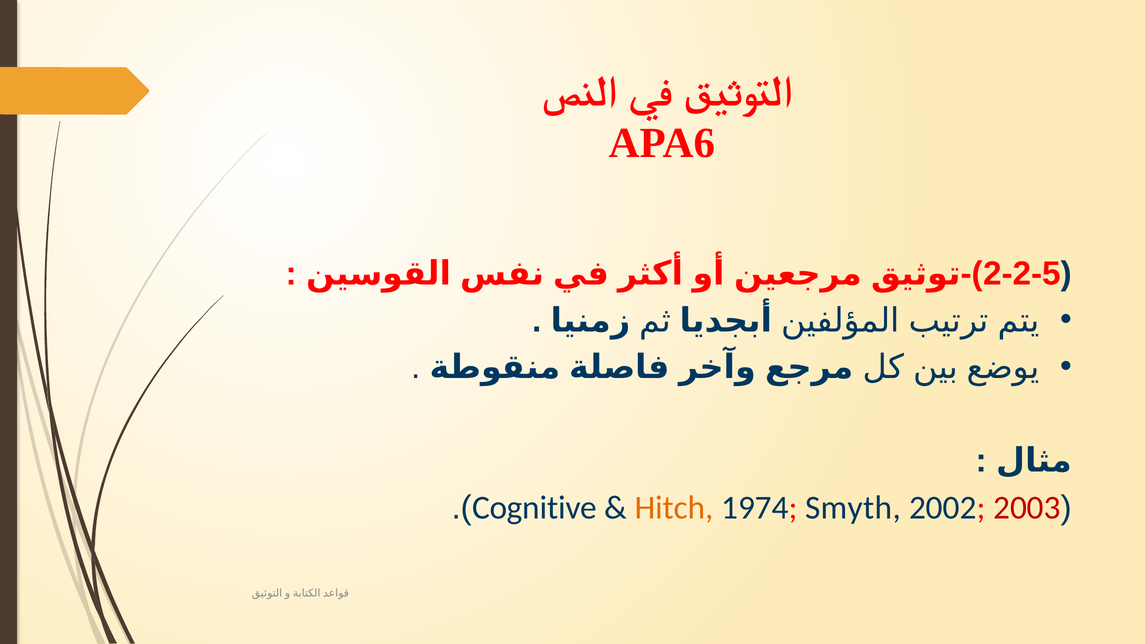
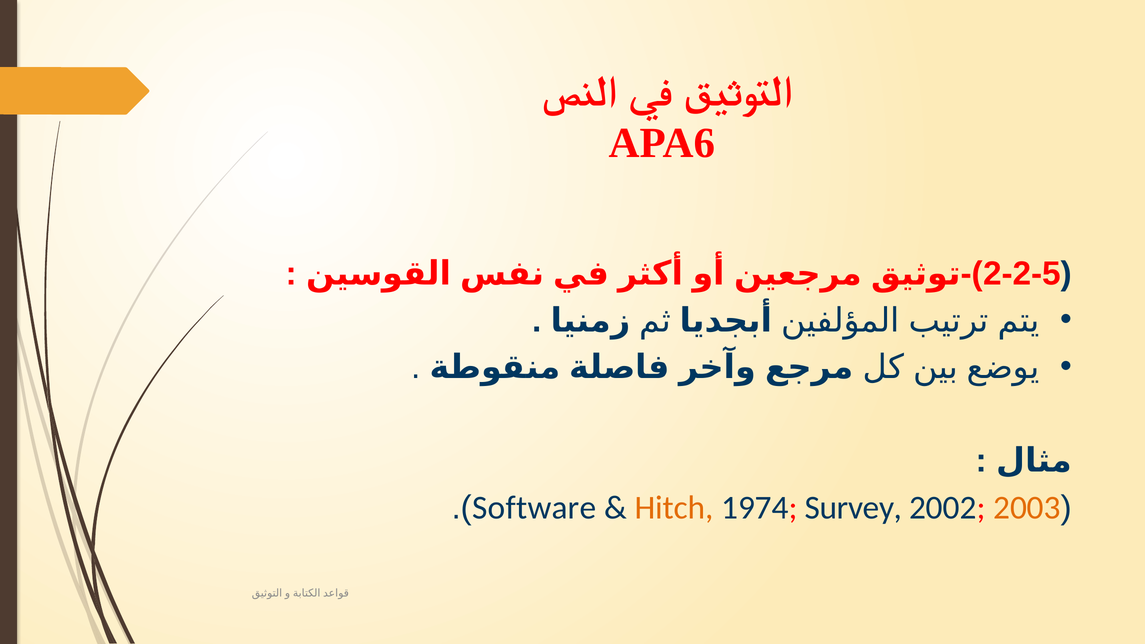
Cognitive: Cognitive -> Software
Smyth: Smyth -> Survey
2003 colour: red -> orange
